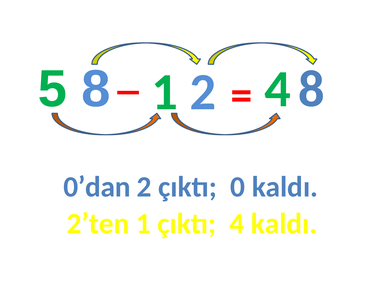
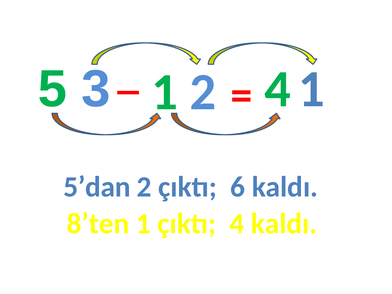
5 8: 8 -> 3
8 at (311, 89): 8 -> 1
0’dan: 0’dan -> 5’dan
0: 0 -> 6
2’ten: 2’ten -> 8’ten
